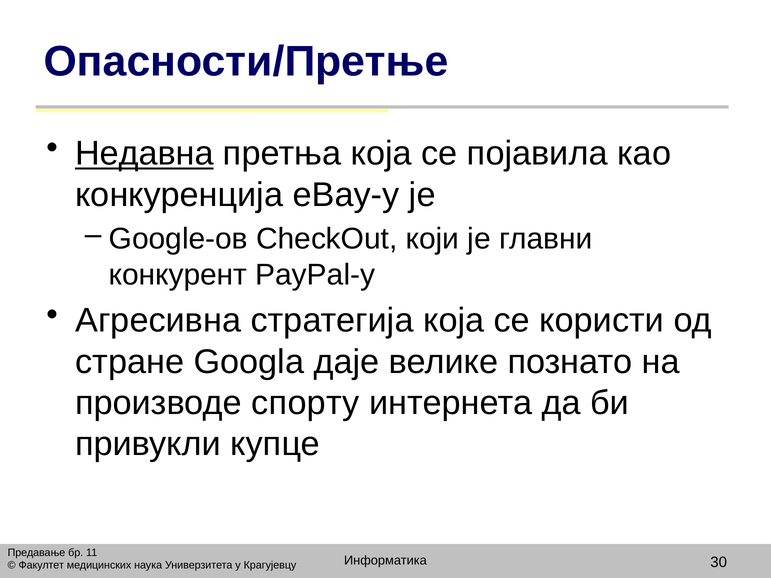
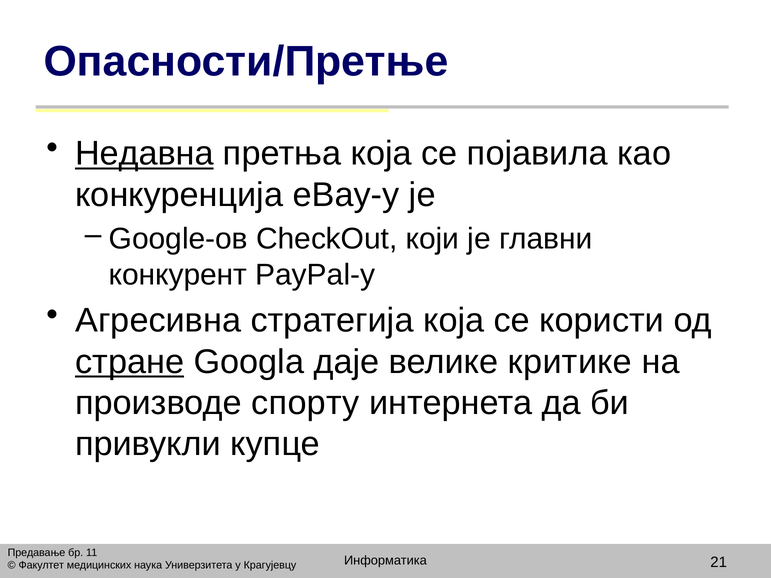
стране underline: none -> present
познато: познато -> критике
30: 30 -> 21
